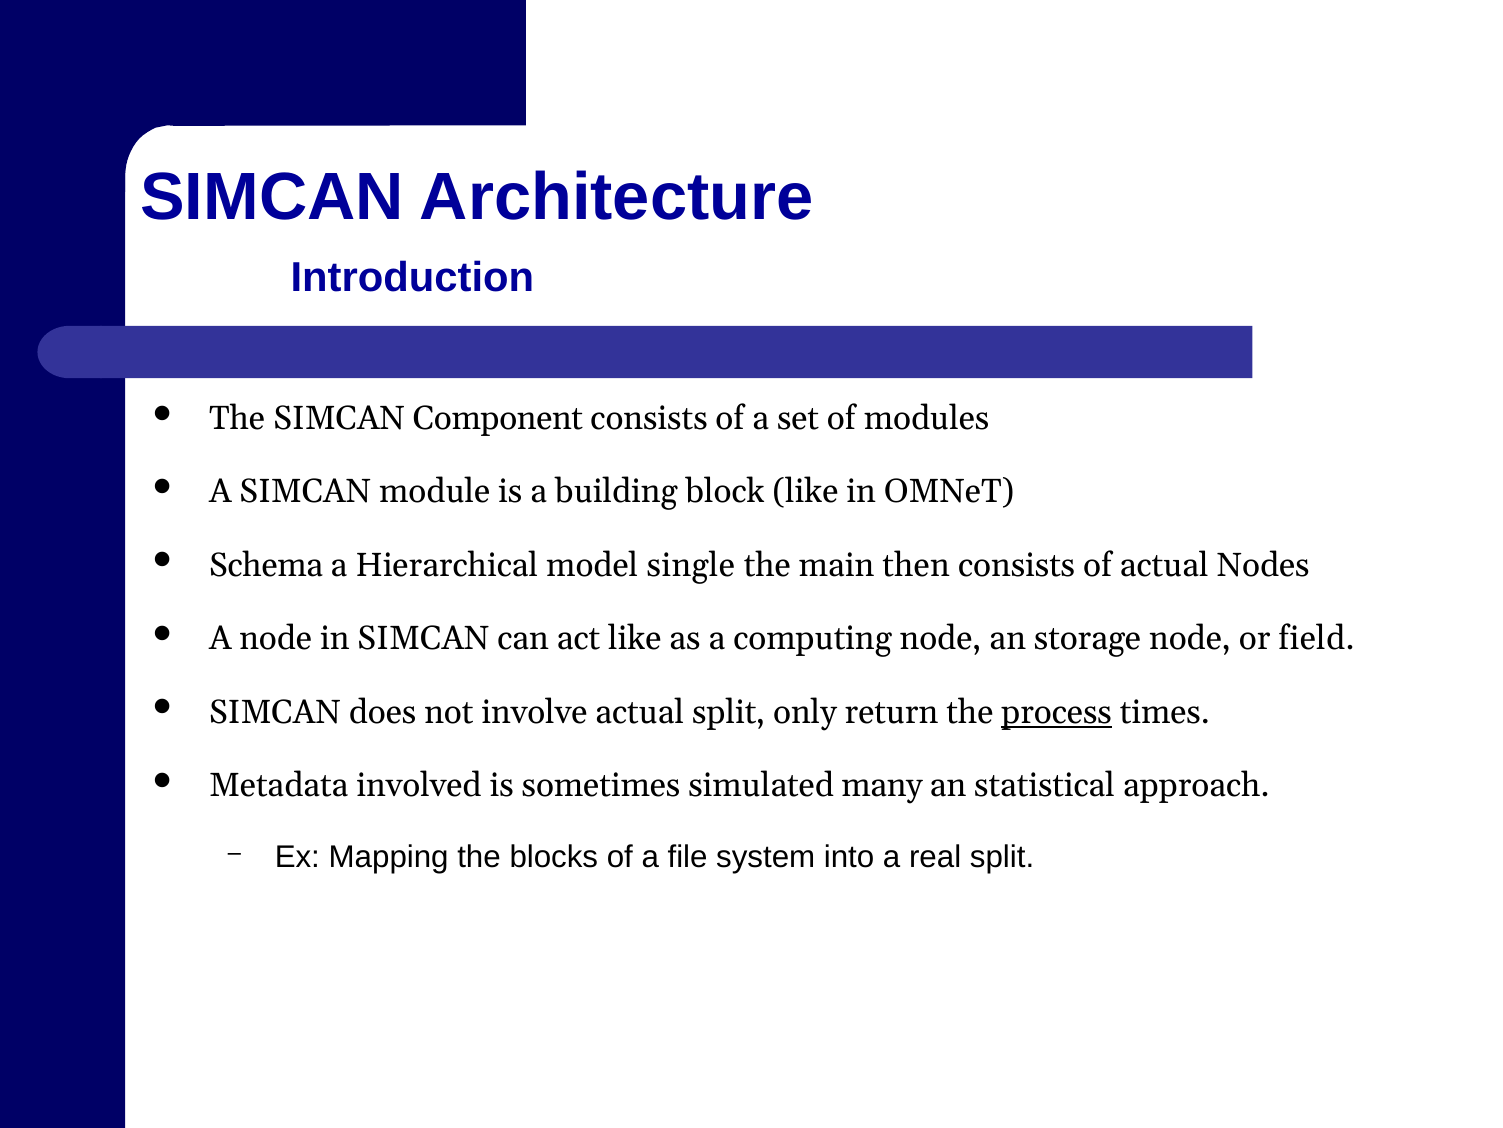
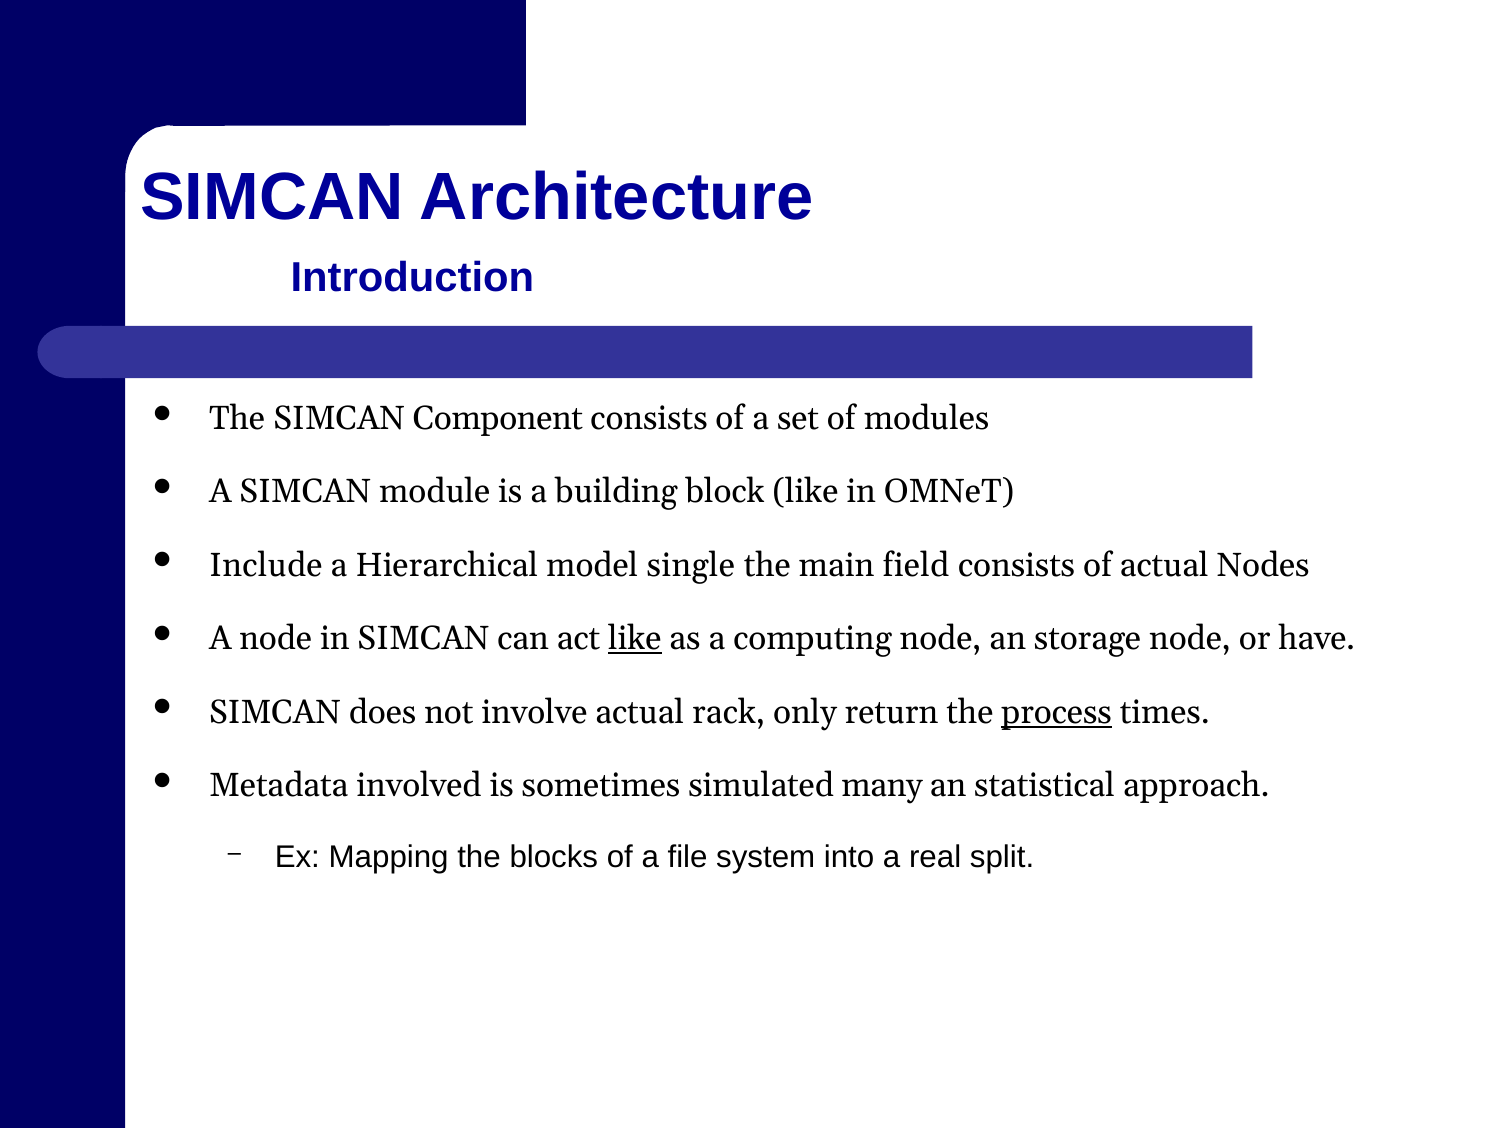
Schema: Schema -> Include
then: then -> field
like at (635, 638) underline: none -> present
field: field -> have
actual split: split -> rack
